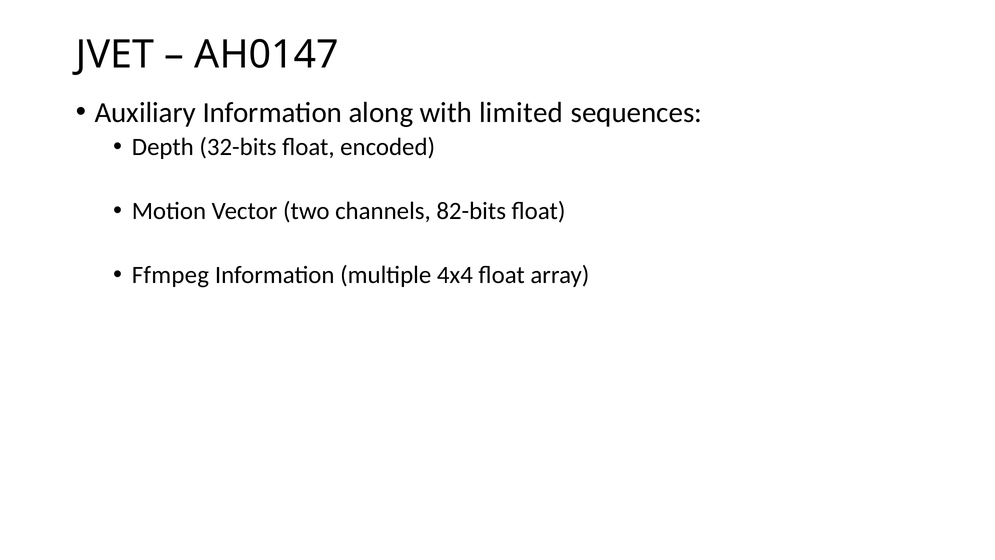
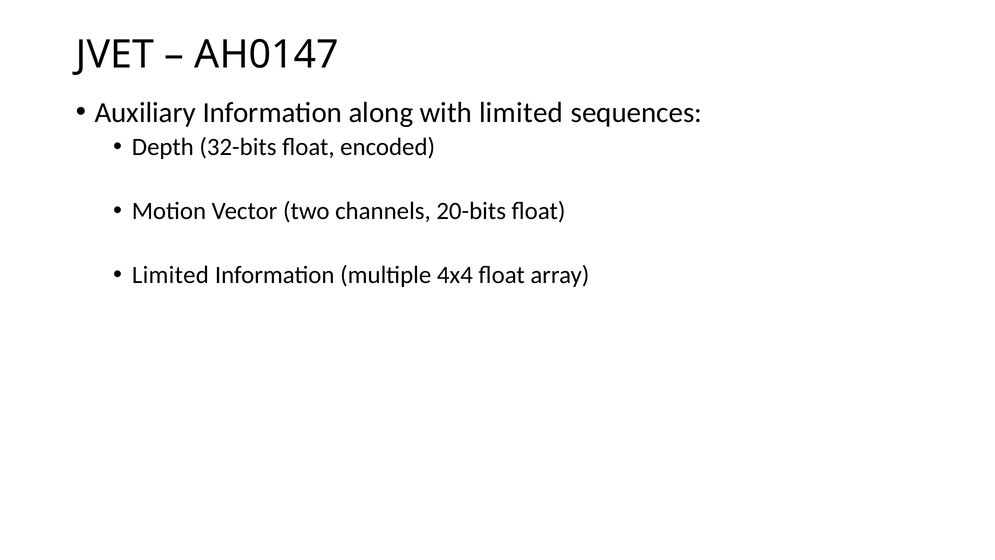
82-bits: 82-bits -> 20-bits
Ffmpeg at (170, 275): Ffmpeg -> Limited
